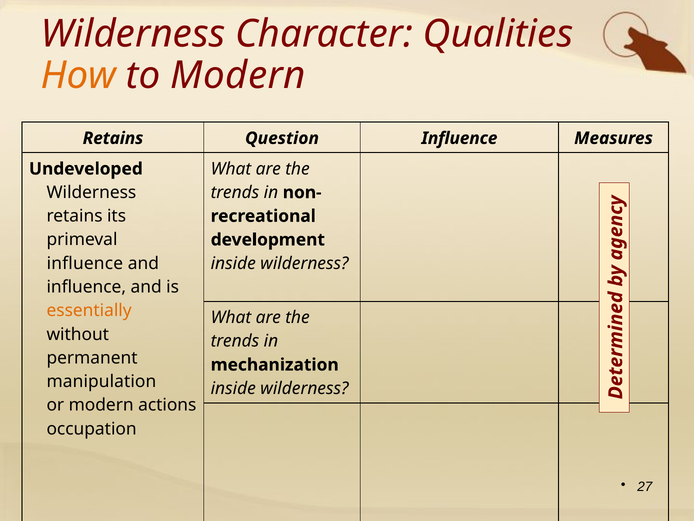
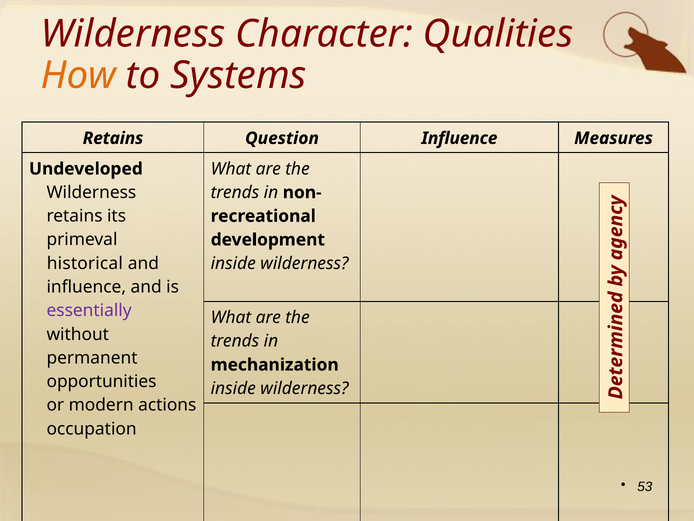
to Modern: Modern -> Systems
influence at (85, 263): influence -> historical
essentially colour: orange -> purple
manipulation: manipulation -> opportunities
27: 27 -> 53
